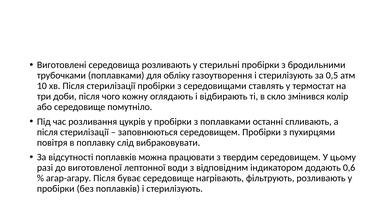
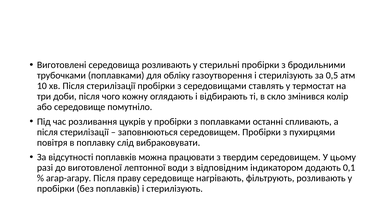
0,6: 0,6 -> 0,1
буває: буває -> праву
